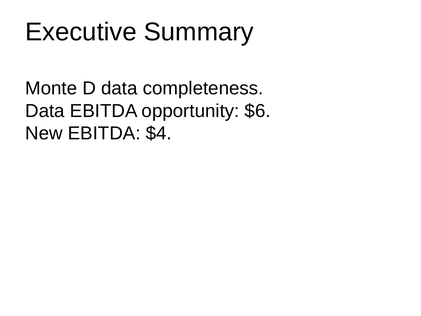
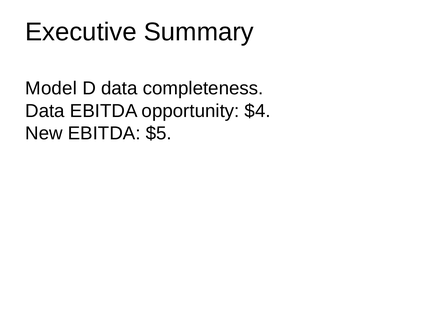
Monte: Monte -> Model
$6: $6 -> $4
$4: $4 -> $5
